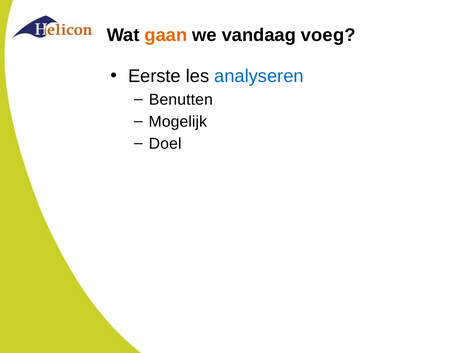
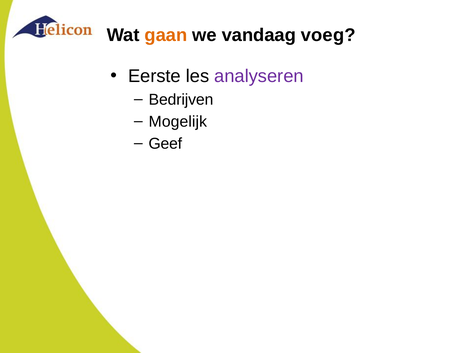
analyseren colour: blue -> purple
Benutten: Benutten -> Bedrijven
Doel: Doel -> Geef
